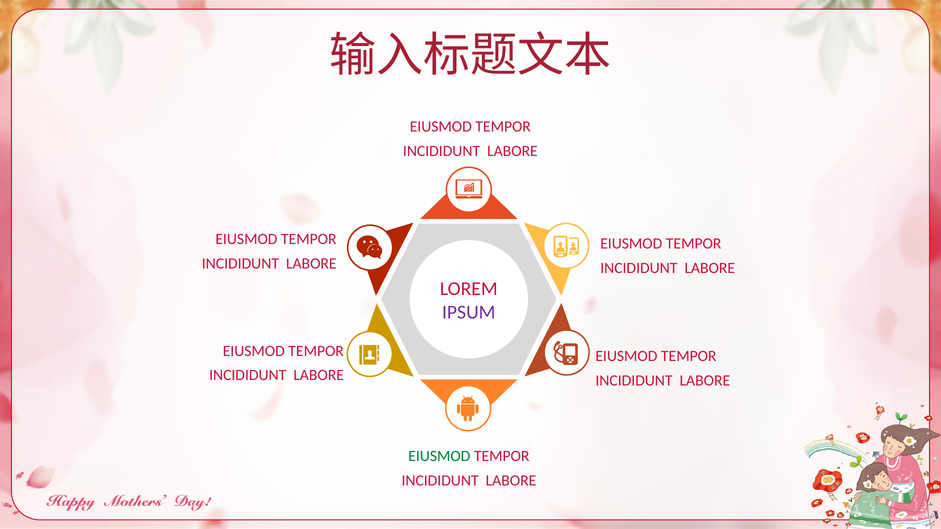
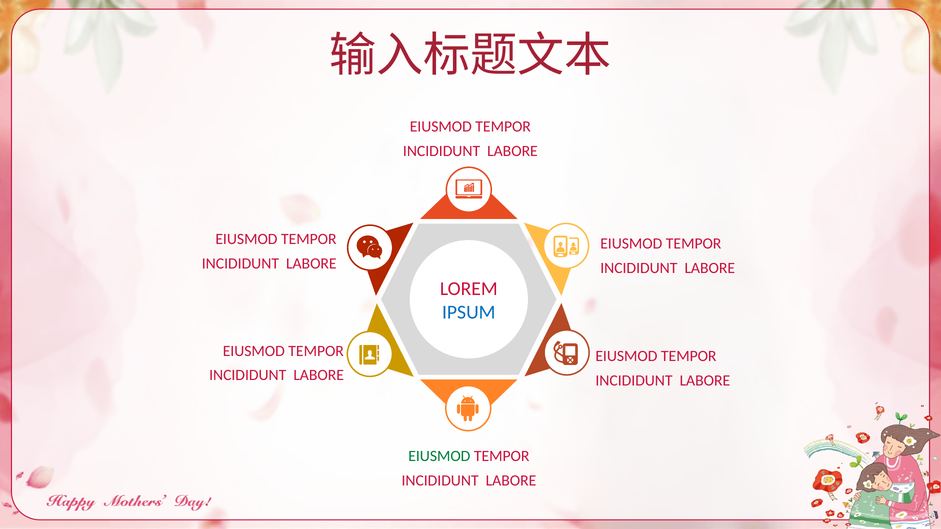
IPSUM colour: purple -> blue
